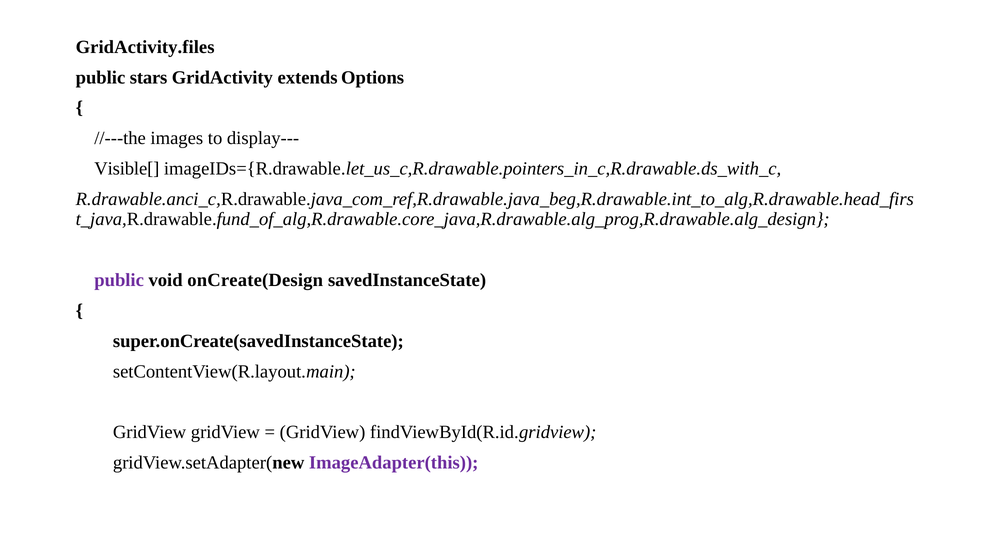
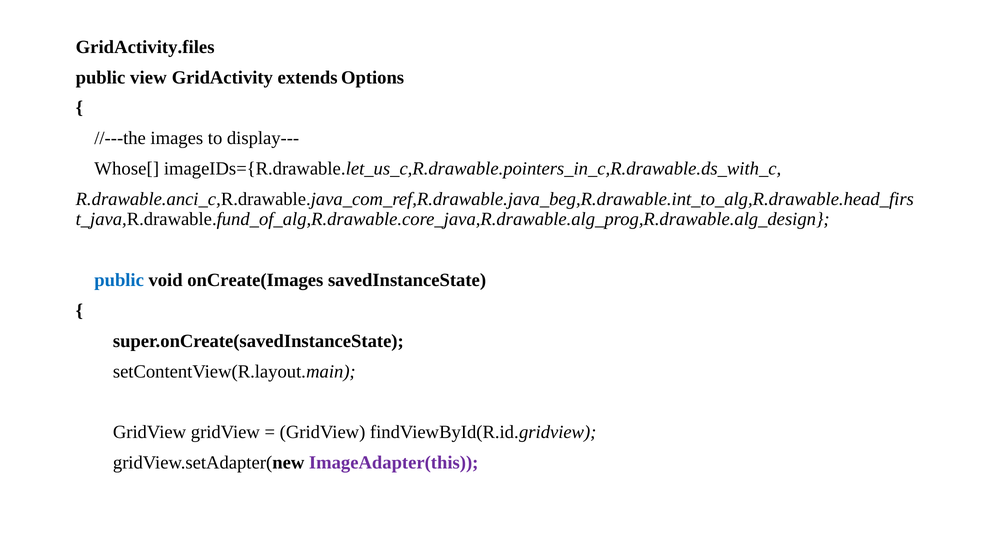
stars: stars -> view
Visible[: Visible[ -> Whose[
public at (119, 280) colour: purple -> blue
onCreate(Design: onCreate(Design -> onCreate(Images
